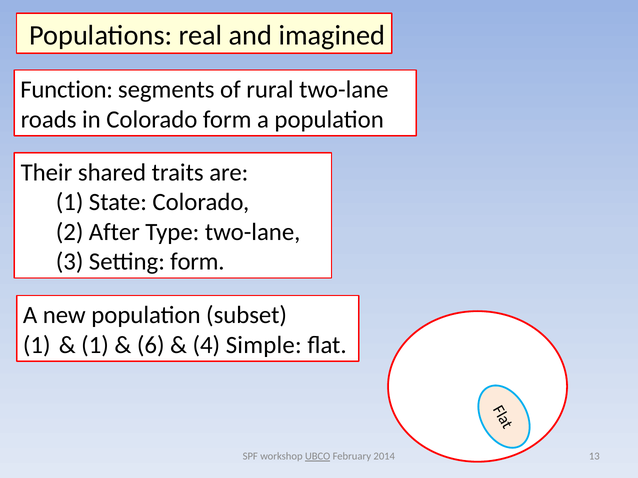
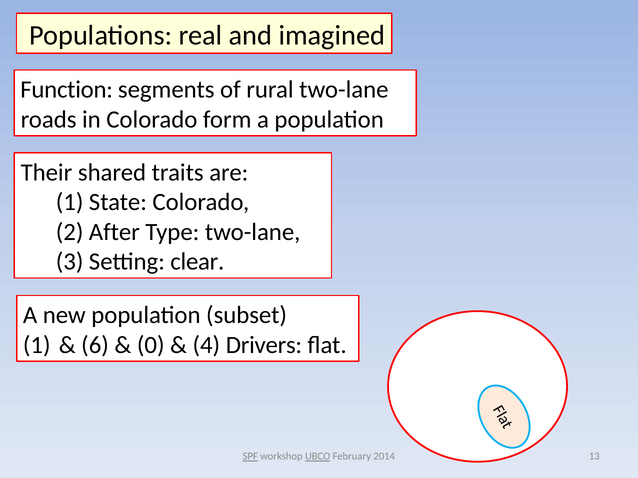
Setting form: form -> clear
1 at (95, 345): 1 -> 6
6: 6 -> 0
Simple: Simple -> Drivers
SPF underline: none -> present
